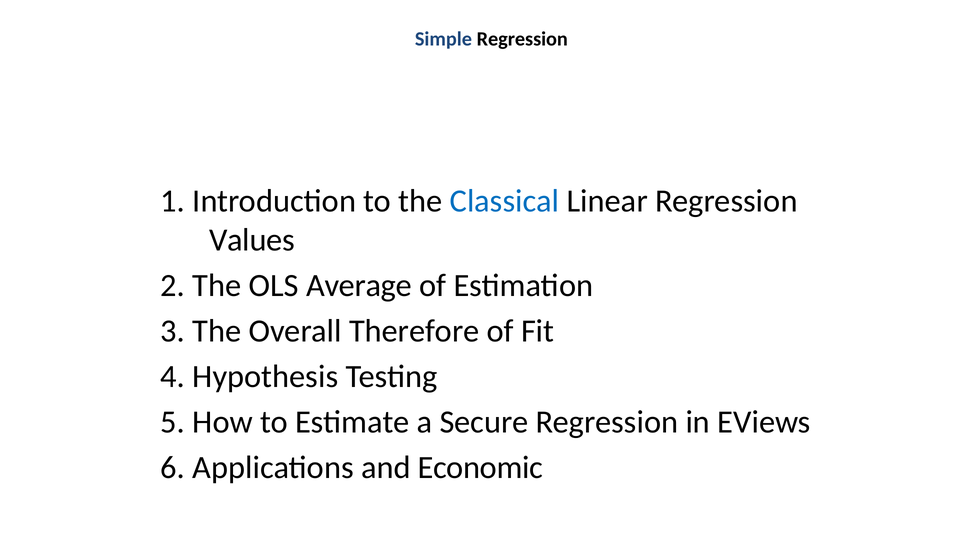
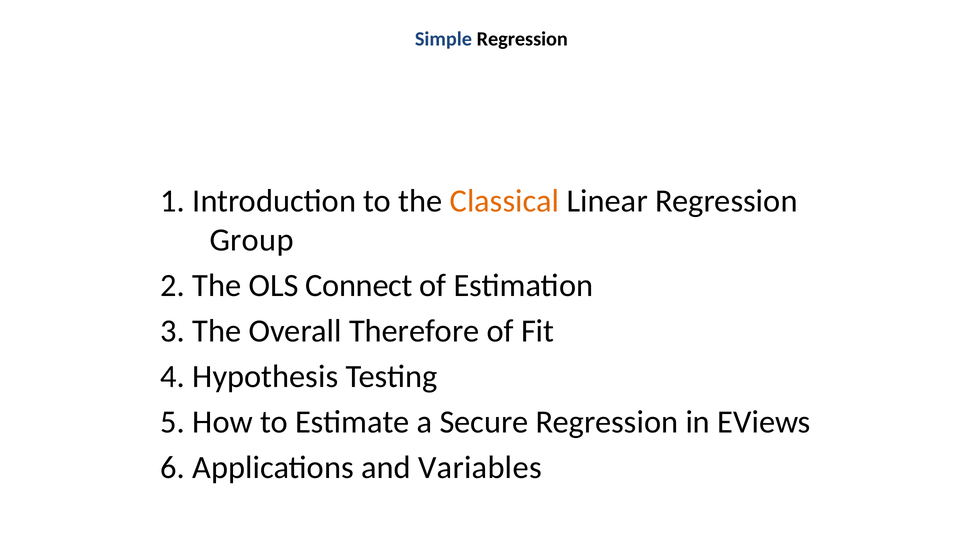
Classical colour: blue -> orange
Values: Values -> Group
Average: Average -> Connect
Economic: Economic -> Variables
